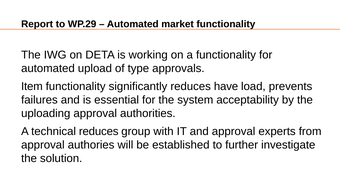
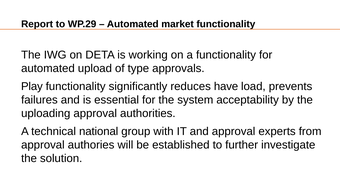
Item: Item -> Play
technical reduces: reduces -> national
